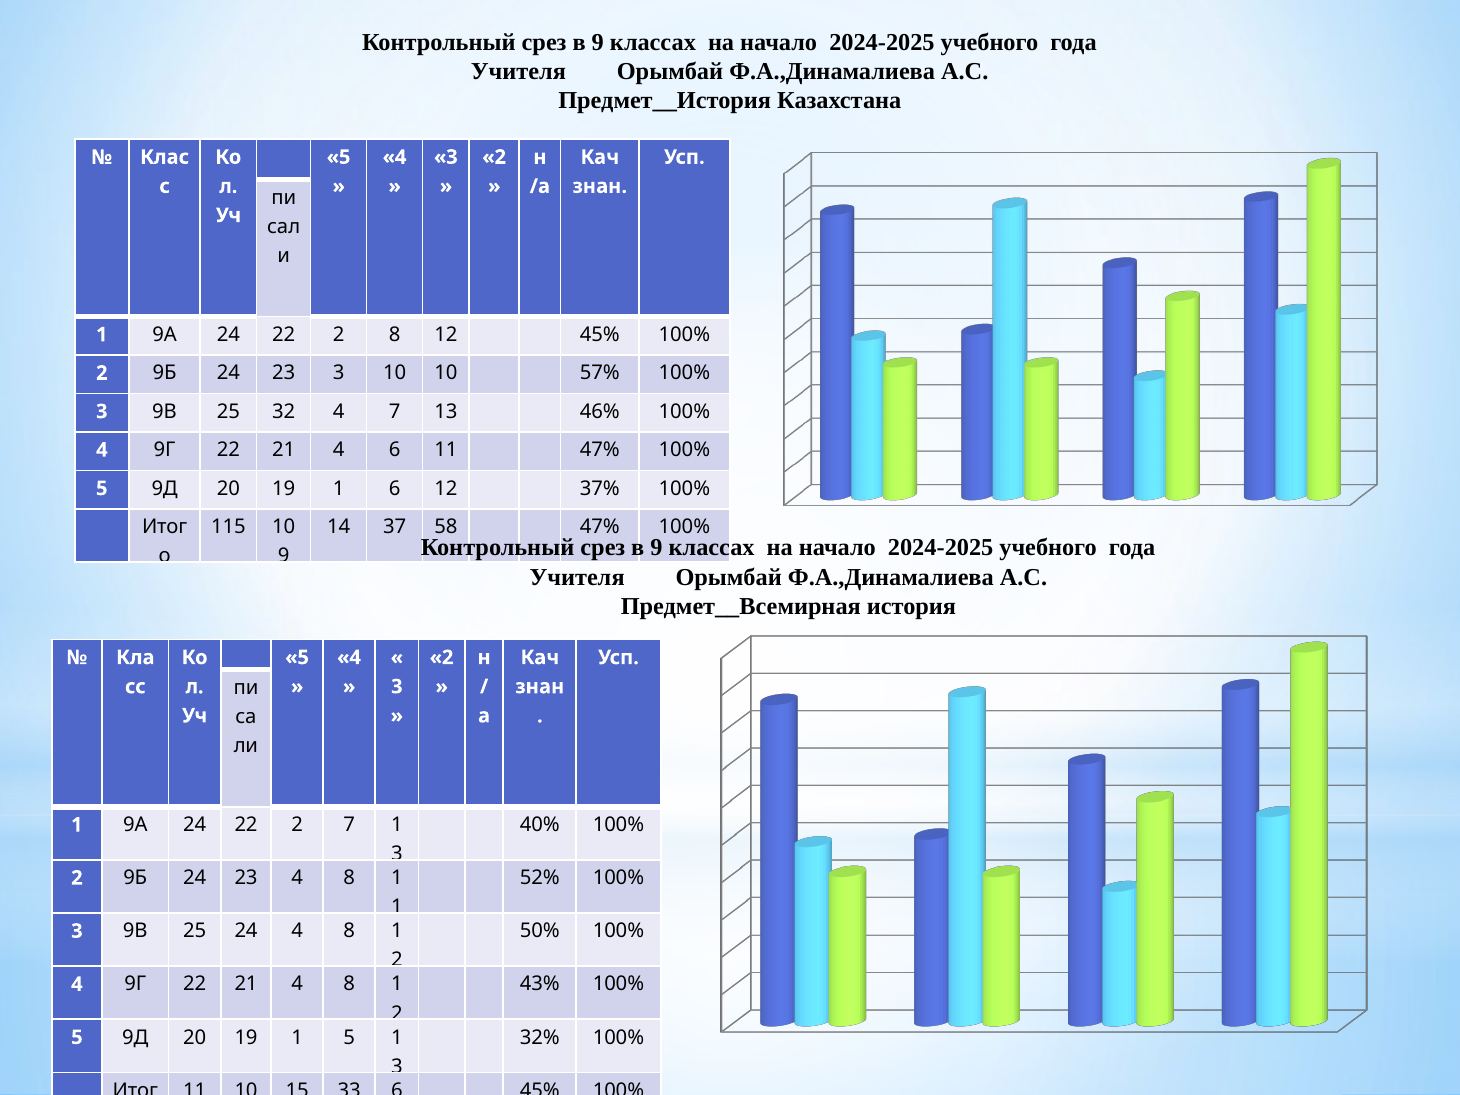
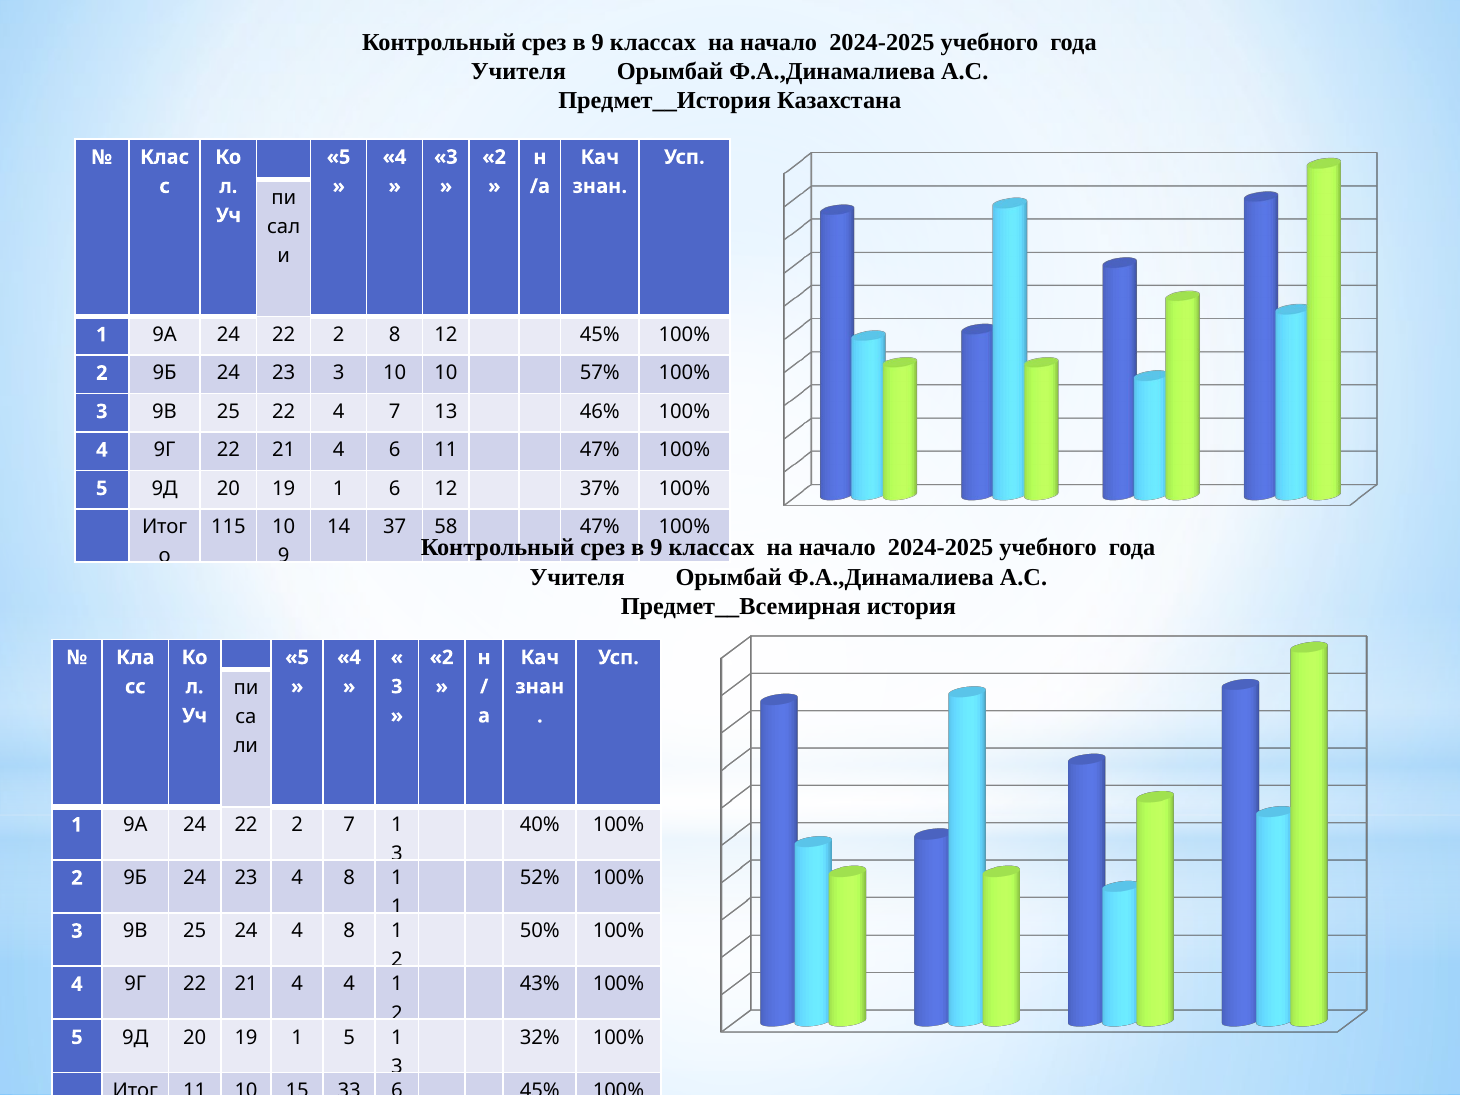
25 32: 32 -> 22
21 4 8: 8 -> 4
